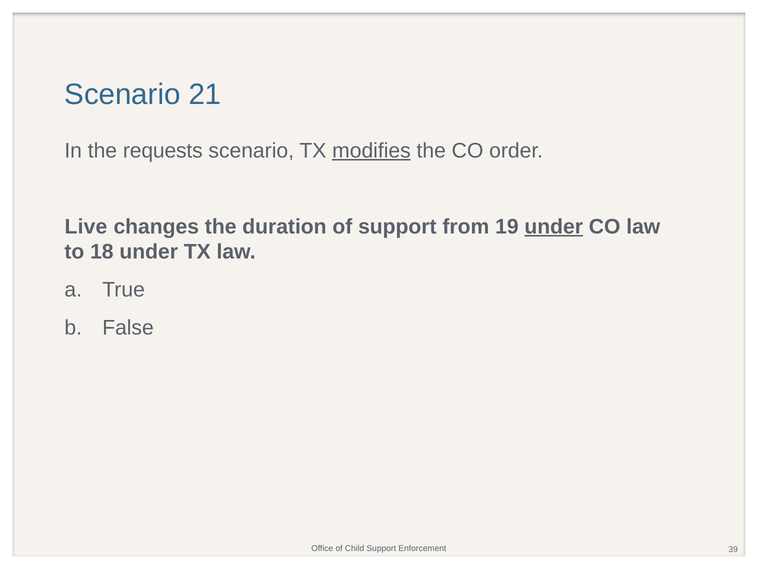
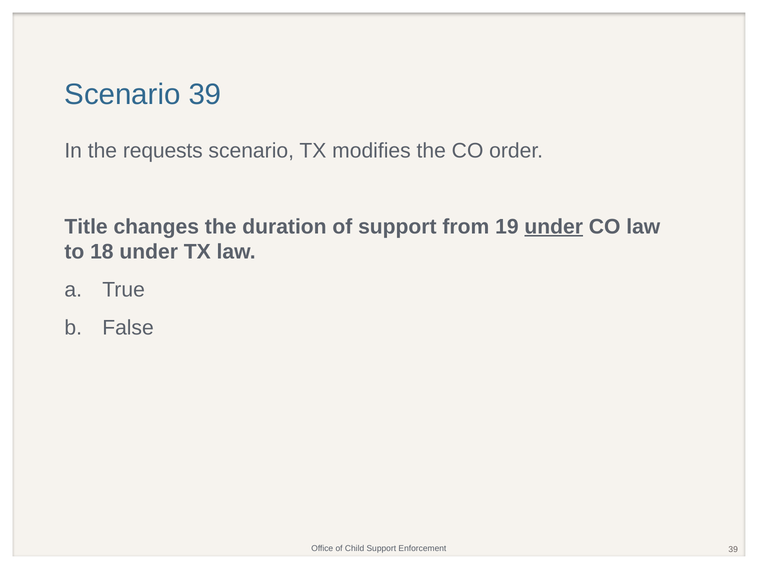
Scenario 21: 21 -> 39
modifies underline: present -> none
Live: Live -> Title
